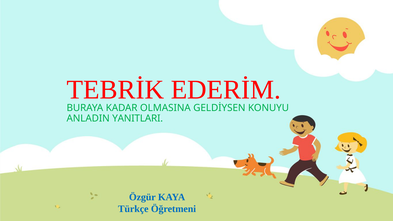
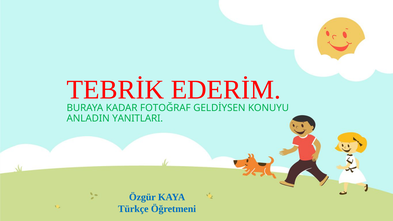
OLMASINA: OLMASINA -> FOTOĞRAF
